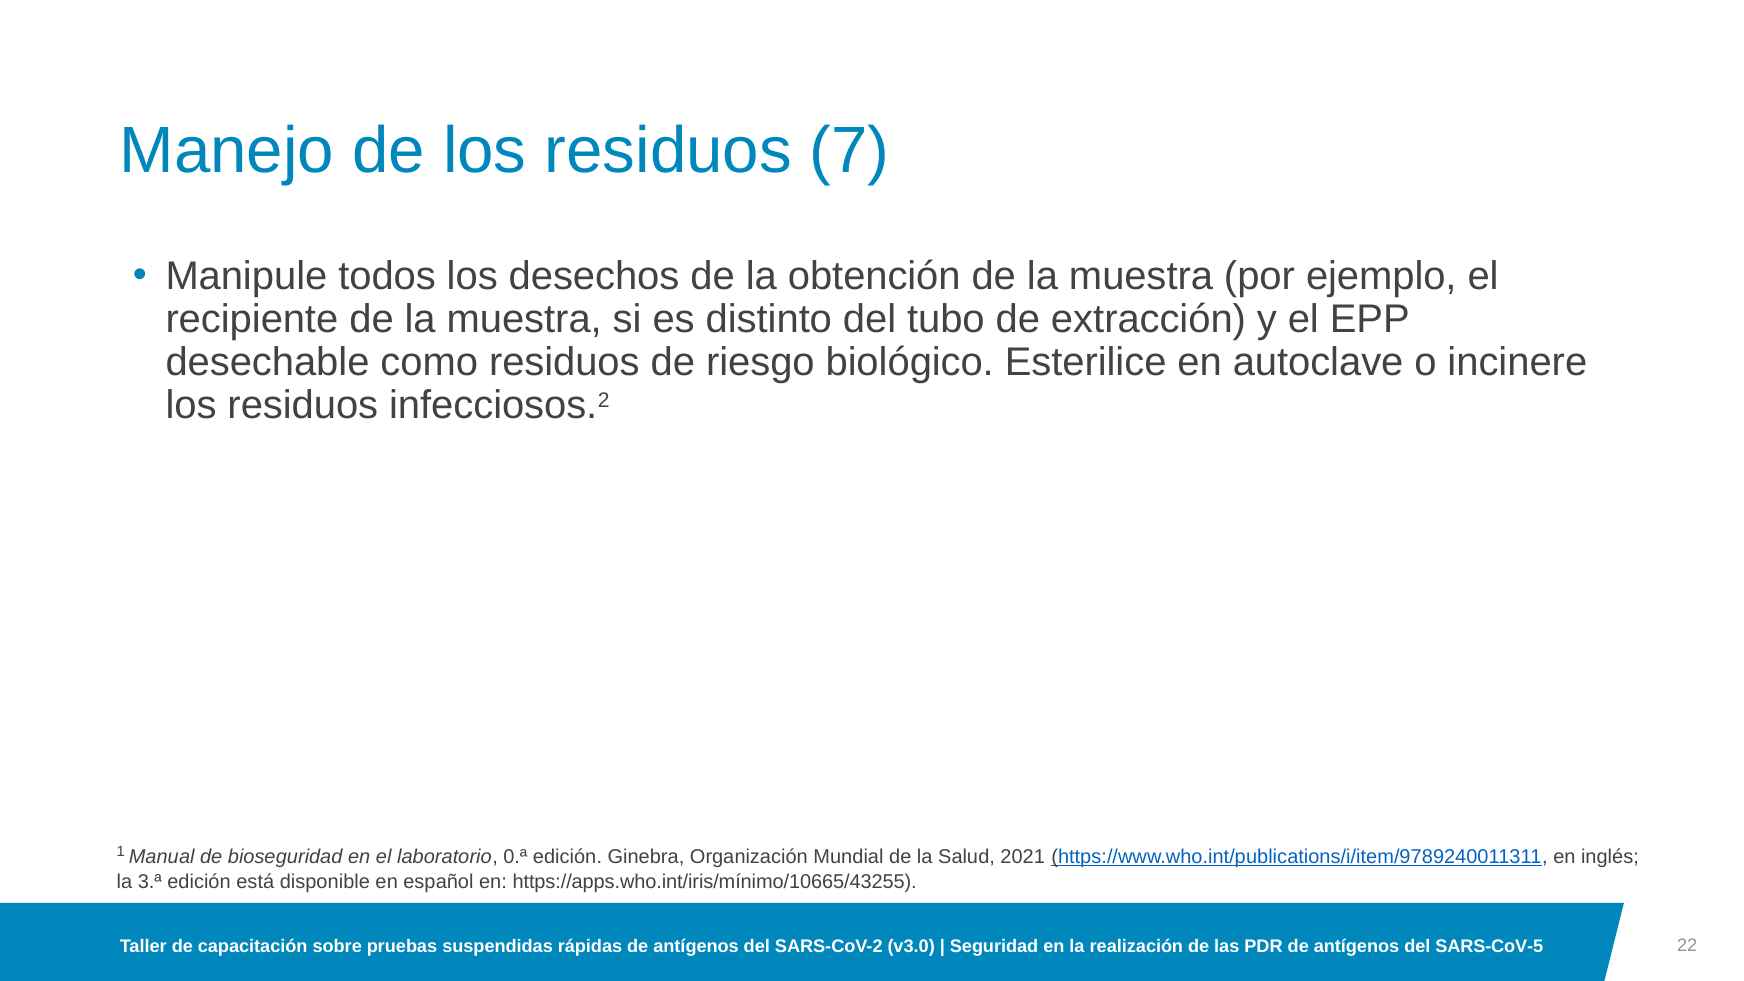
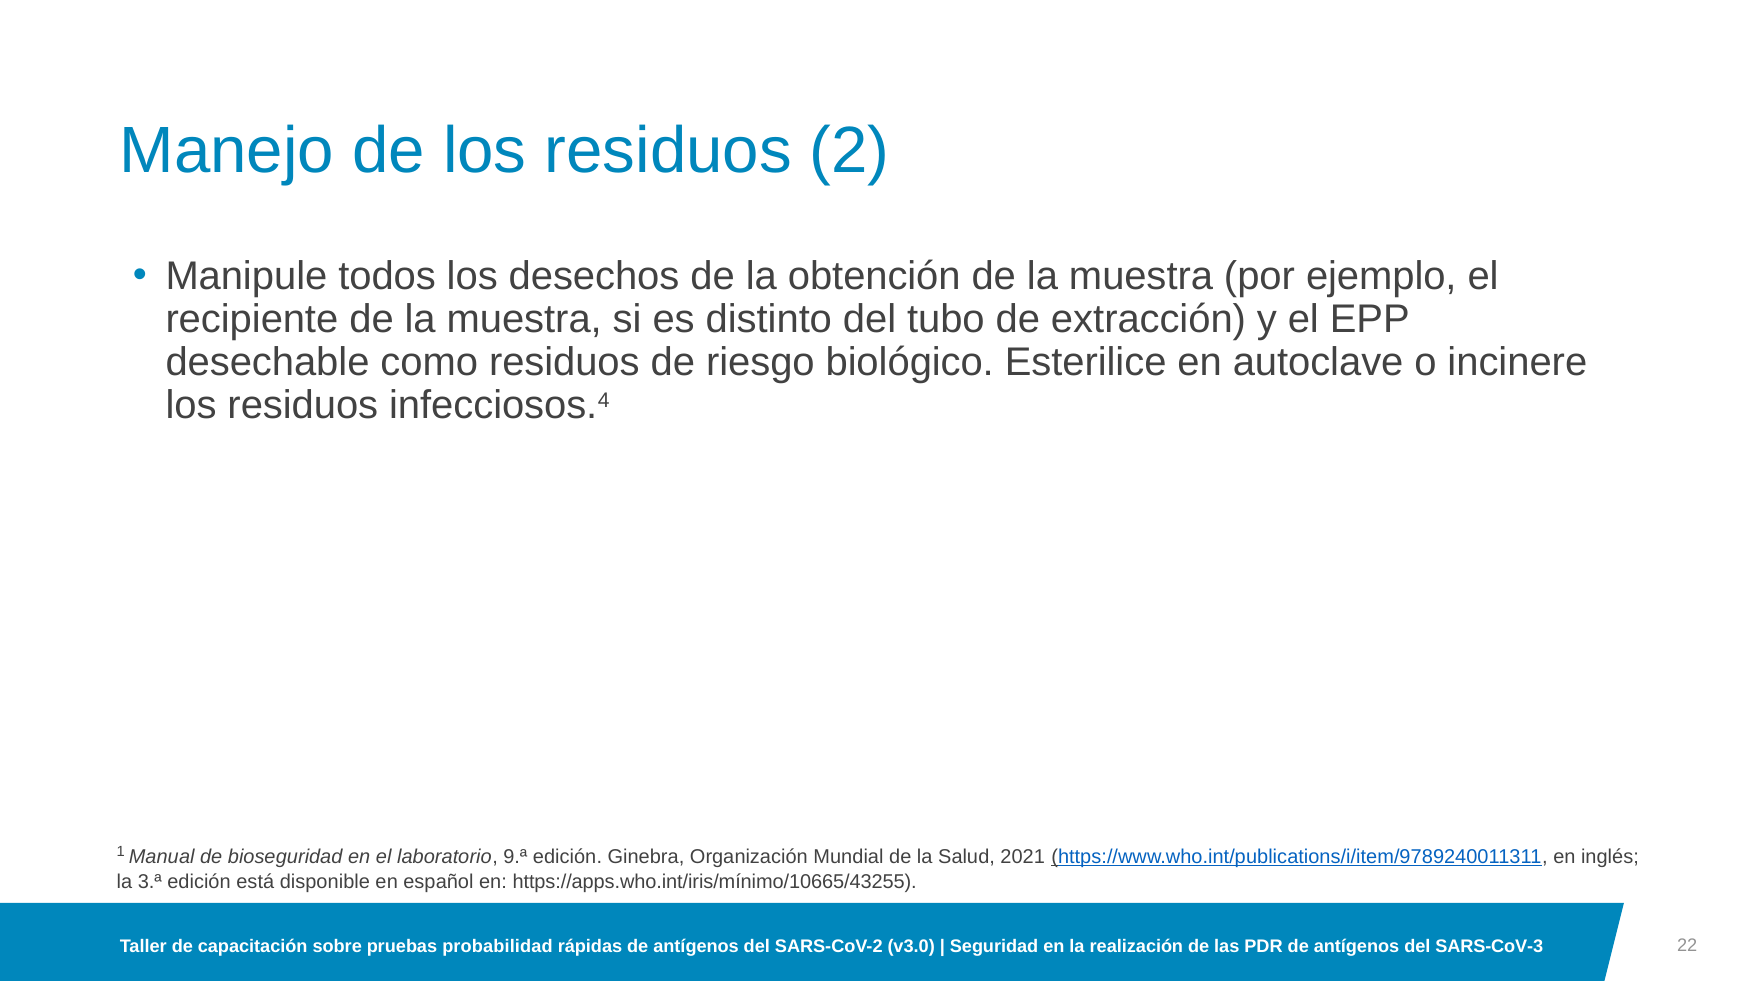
7: 7 -> 2
2: 2 -> 4
0.ª: 0.ª -> 9.ª
suspendidas: suspendidas -> probabilidad
SARS-CoV-5: SARS-CoV-5 -> SARS-CoV-3
